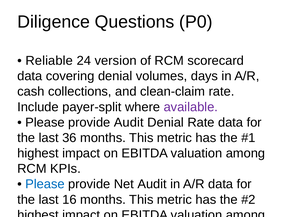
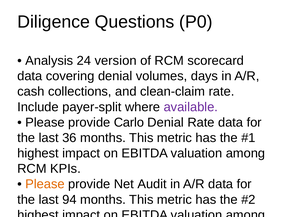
Reliable: Reliable -> Analysis
provide Audit: Audit -> Carlo
Please at (45, 184) colour: blue -> orange
16: 16 -> 94
